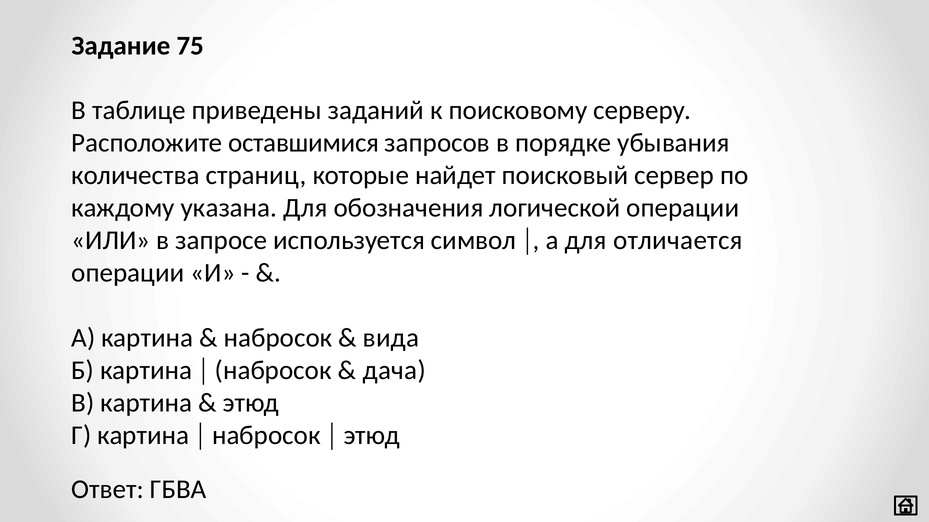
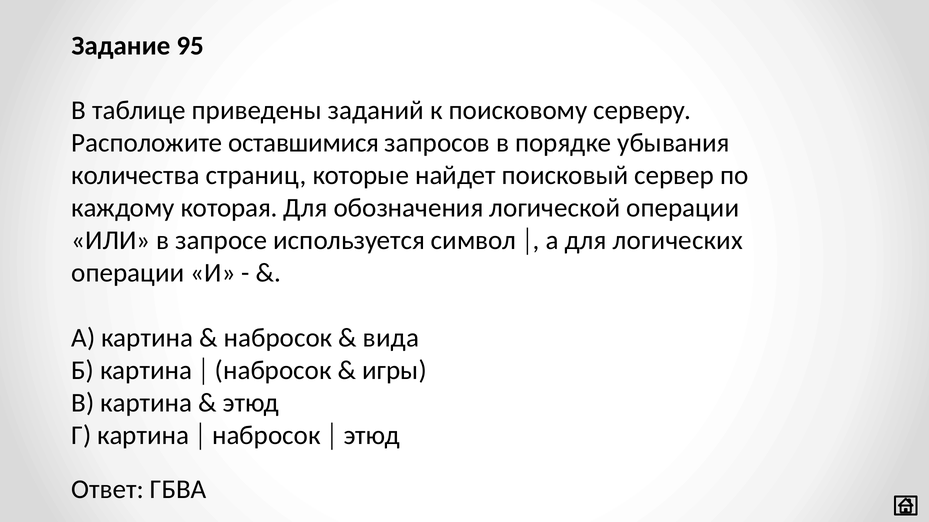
75: 75 -> 95
указана: указана -> которая
отличается: отличается -> логических
дача: дача -> игры
